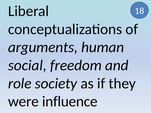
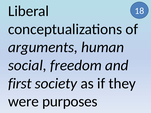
role: role -> first
influence: influence -> purposes
